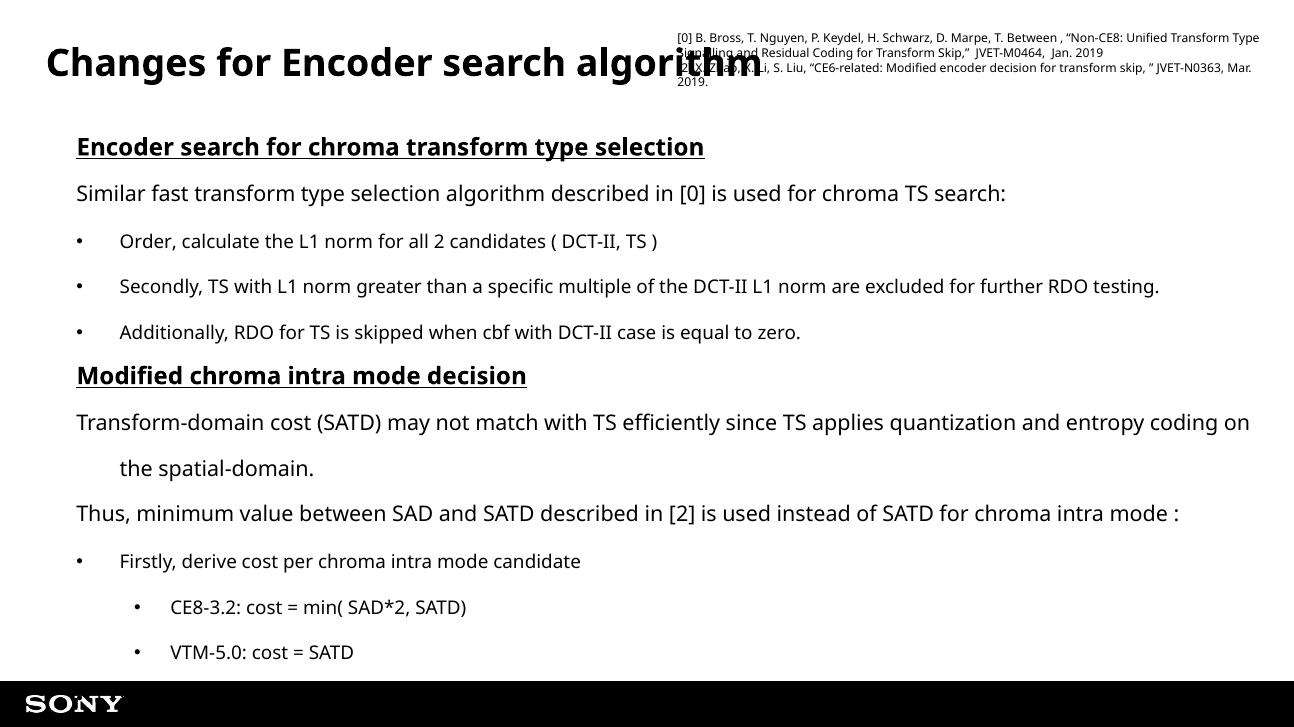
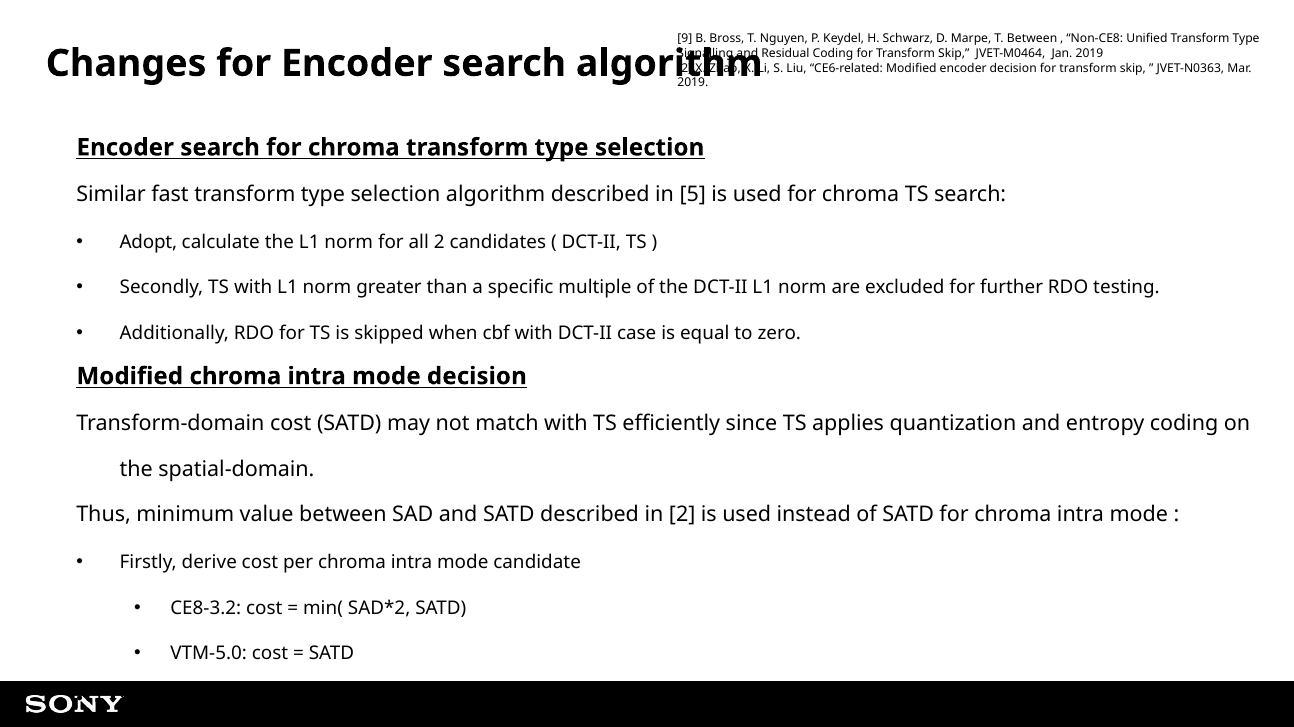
0 at (685, 39): 0 -> 9
in 0: 0 -> 5
Order at (148, 242): Order -> Adopt
